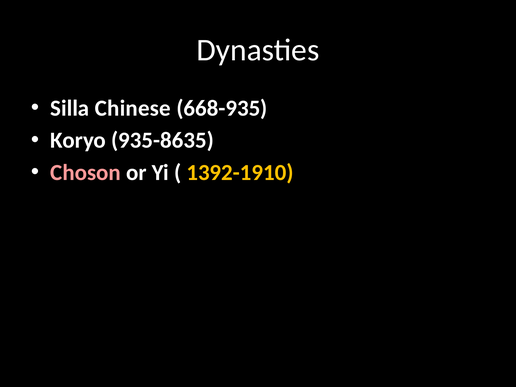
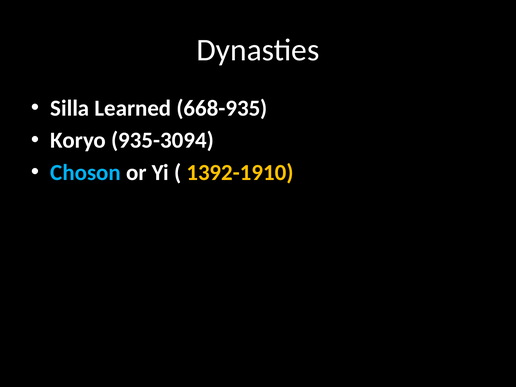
Chinese: Chinese -> Learned
935-8635: 935-8635 -> 935-3094
Choson colour: pink -> light blue
